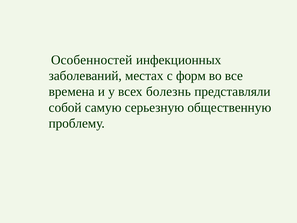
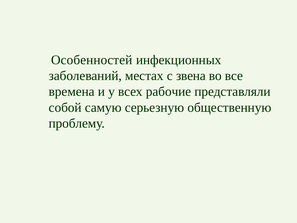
форм: форм -> звена
болезнь: болезнь -> рабочие
